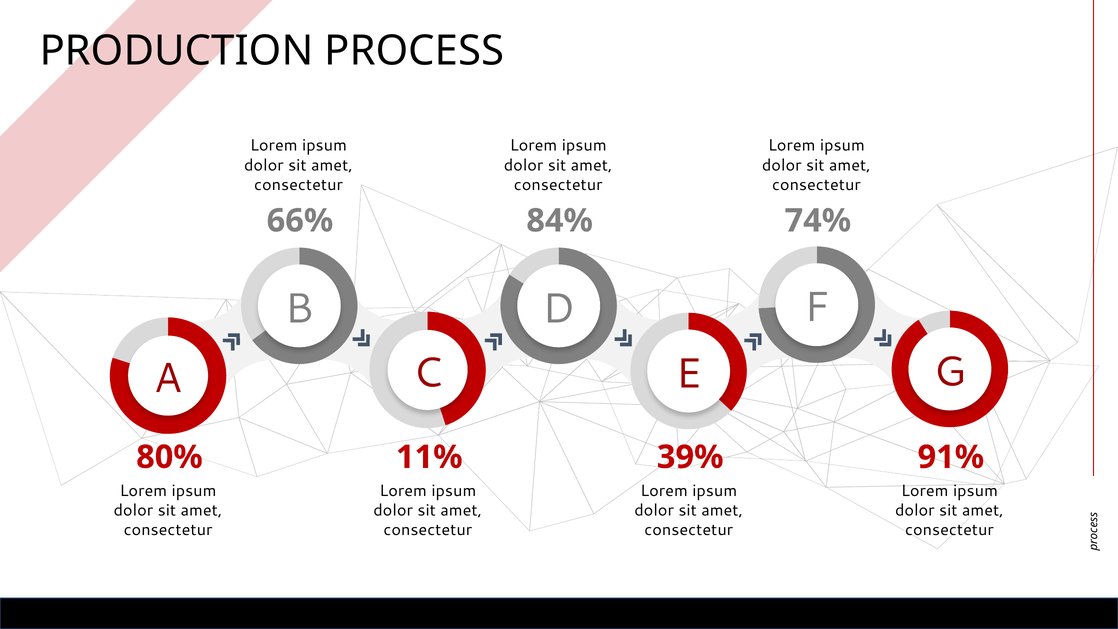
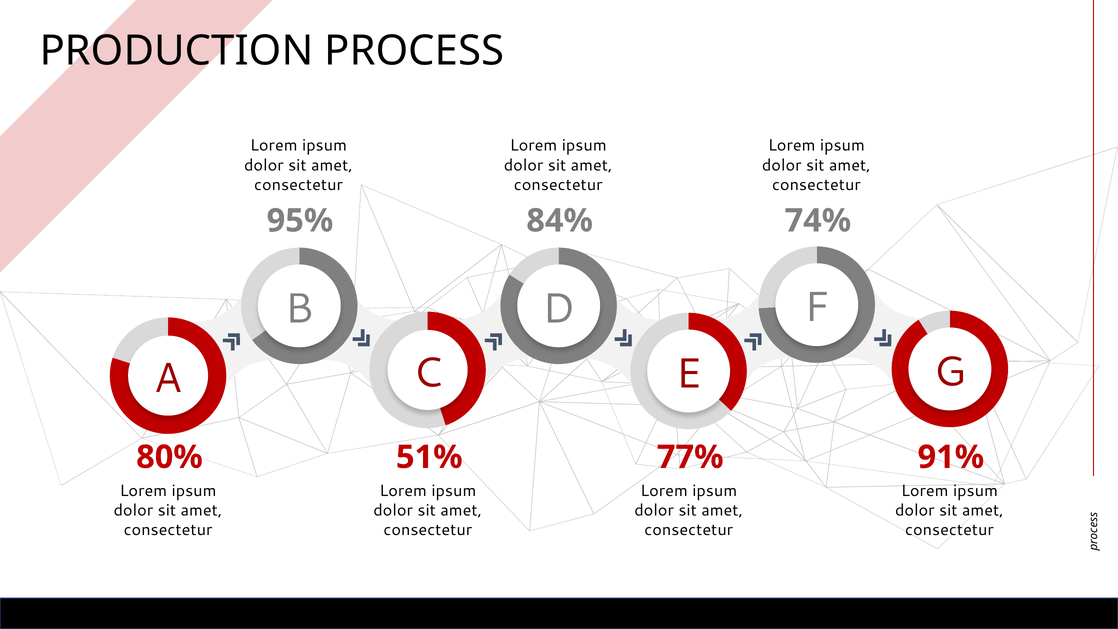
66%: 66% -> 95%
11%: 11% -> 51%
39%: 39% -> 77%
